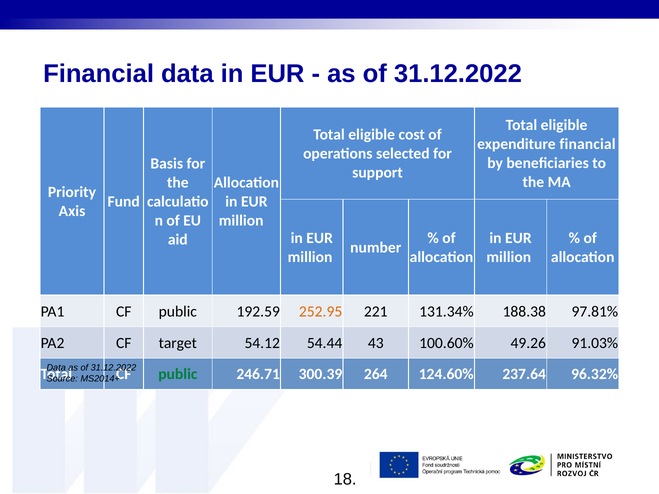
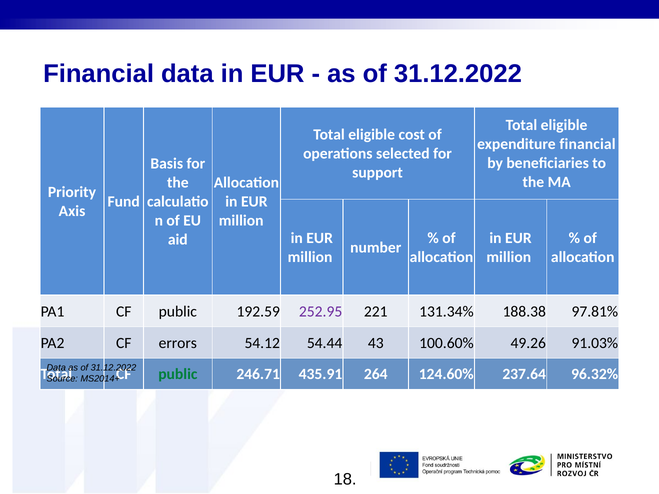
252.95 colour: orange -> purple
target: target -> errors
300.39: 300.39 -> 435.91
